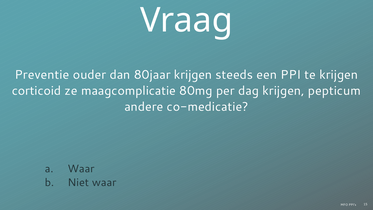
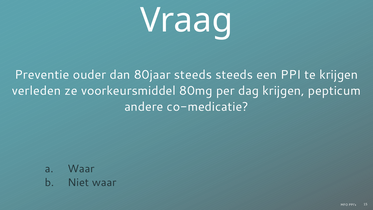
80jaar krijgen: krijgen -> steeds
corticoid: corticoid -> verleden
maagcomplicatie: maagcomplicatie -> voorkeursmiddel
